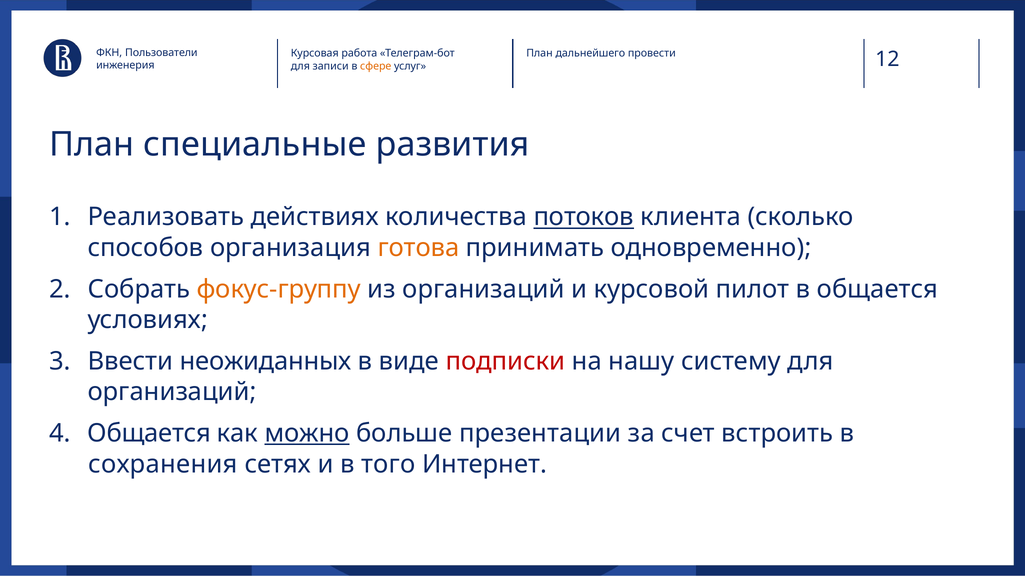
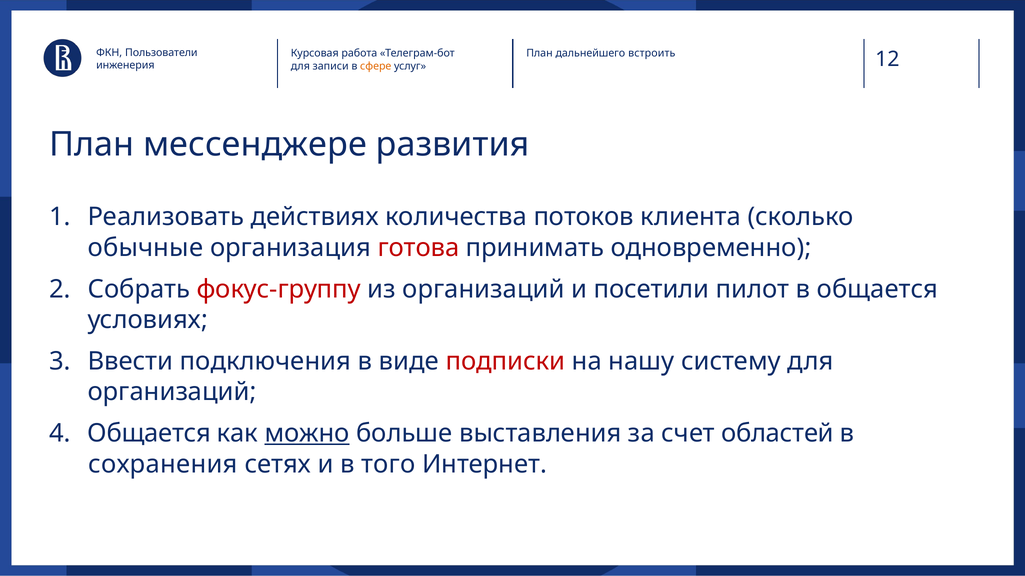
провести: провести -> встроить
специальные: специальные -> мессенджере
потоков underline: present -> none
способов: способов -> обычные
готова colour: orange -> red
фокус-группу colour: orange -> red
курсовой: курсовой -> посетили
неожиданных: неожиданных -> подключения
презентации: презентации -> выставления
встроить: встроить -> областей
